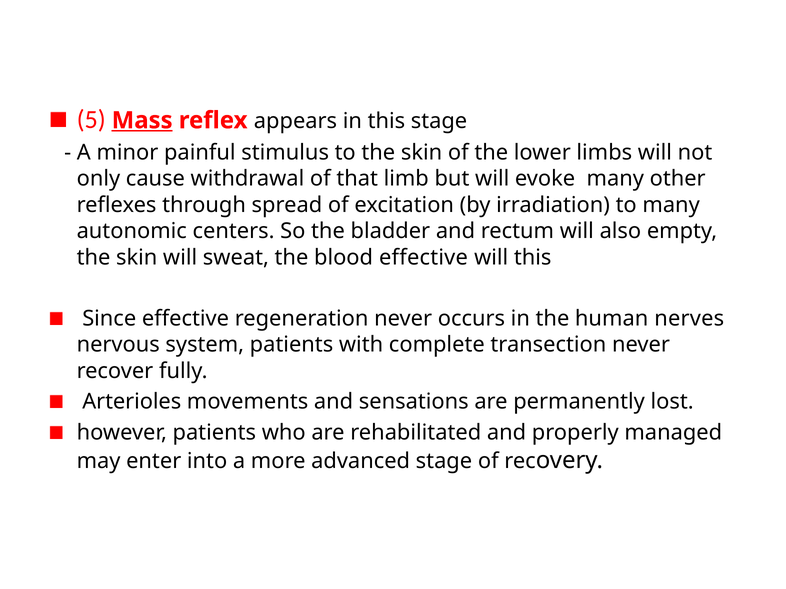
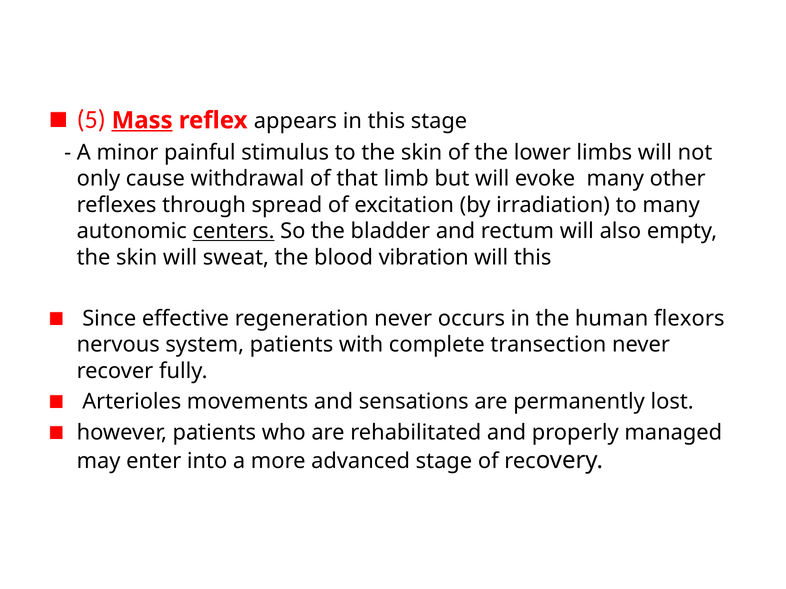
centers underline: none -> present
blood effective: effective -> vibration
nerves: nerves -> flexors
